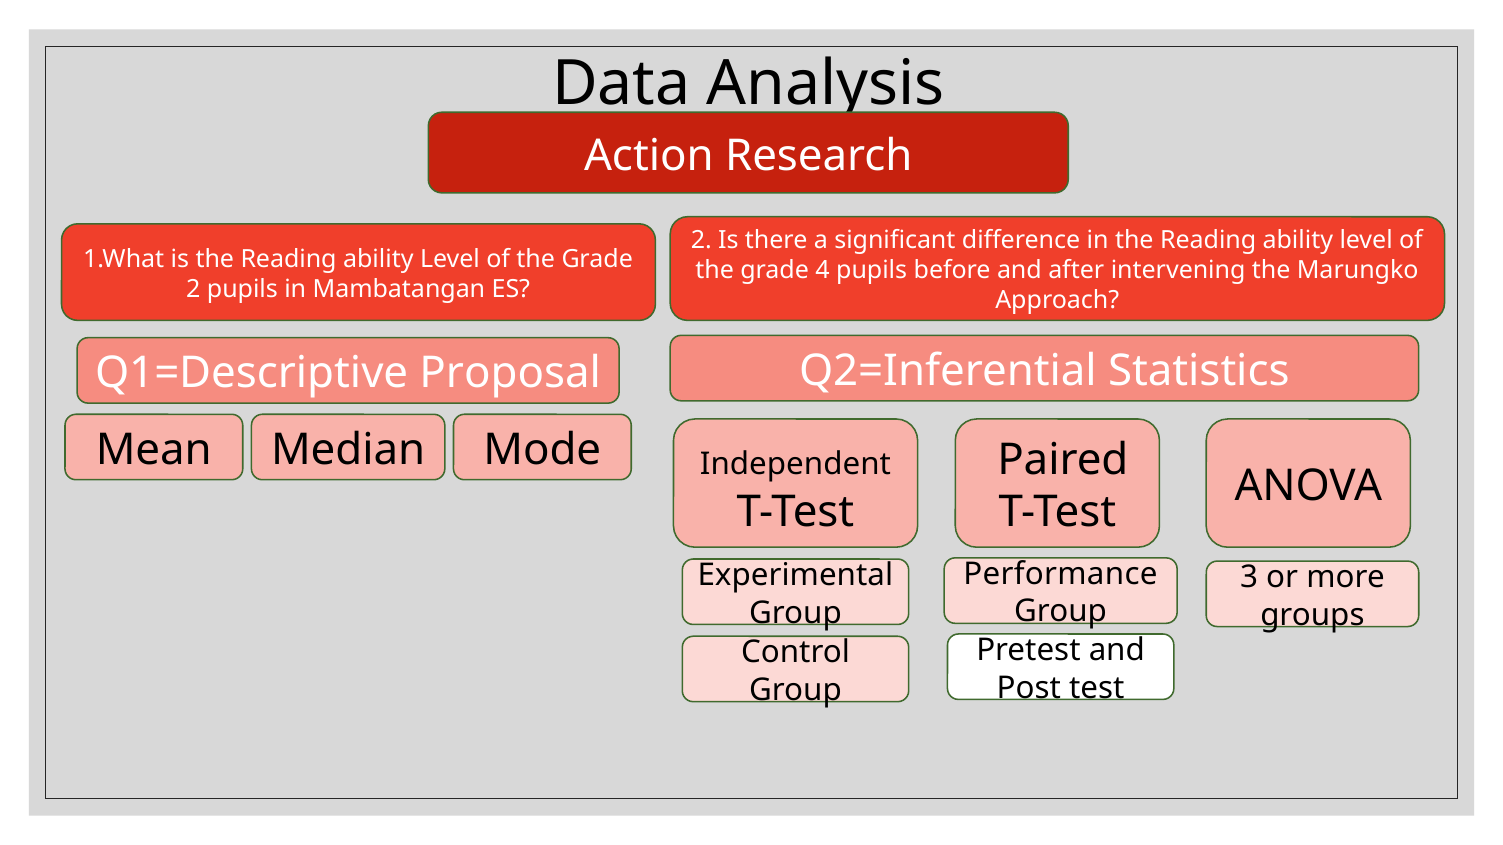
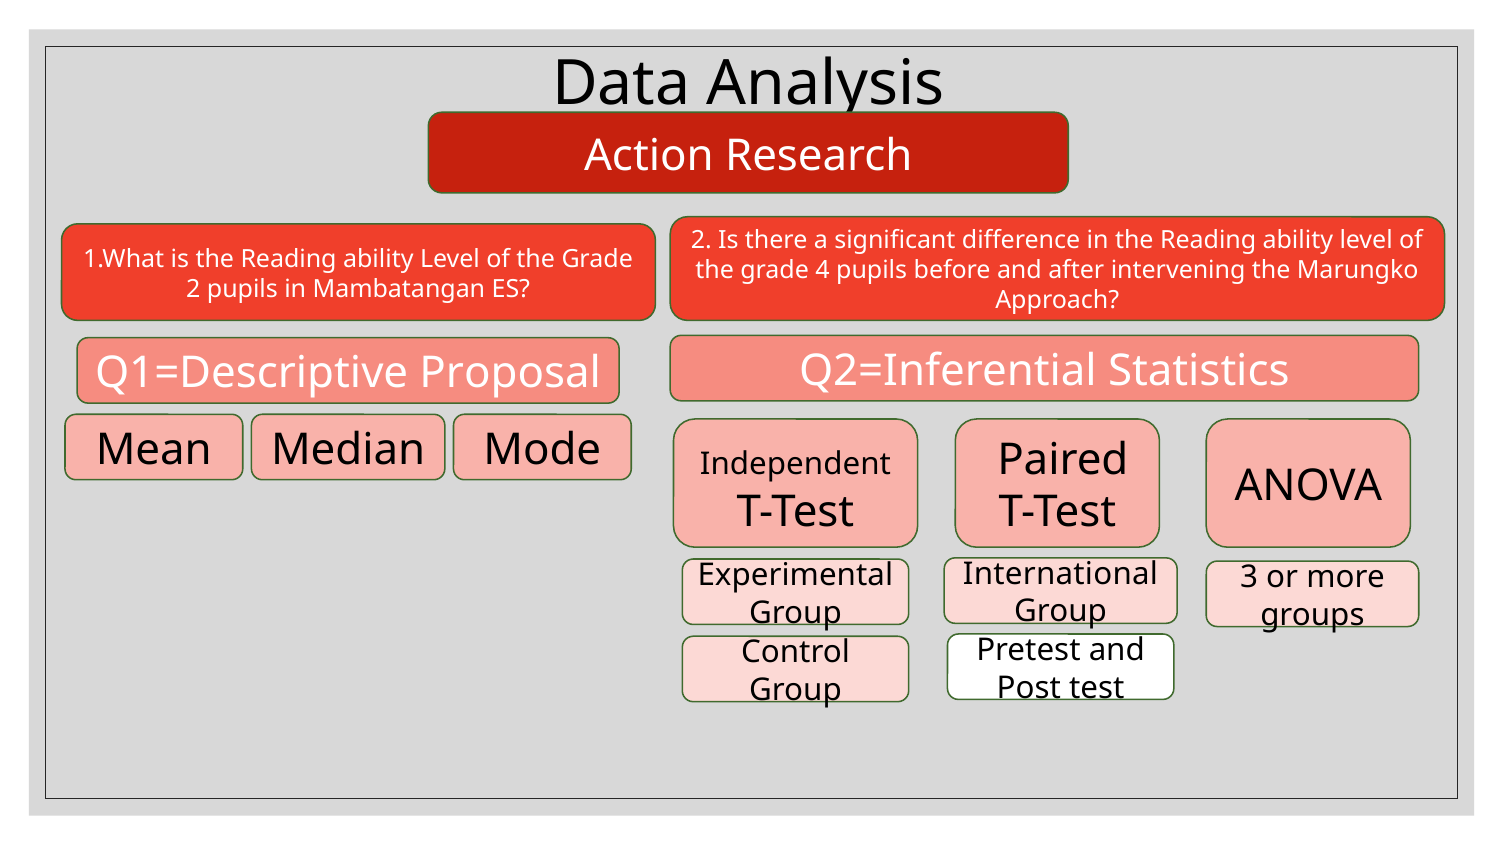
Performance: Performance -> International
